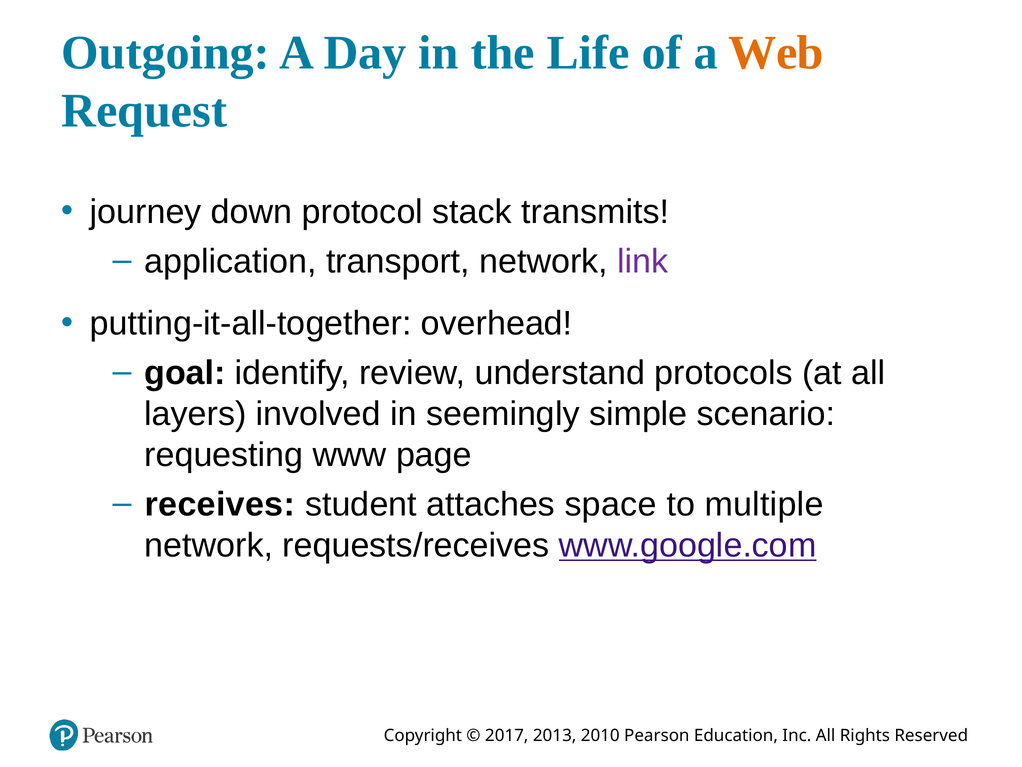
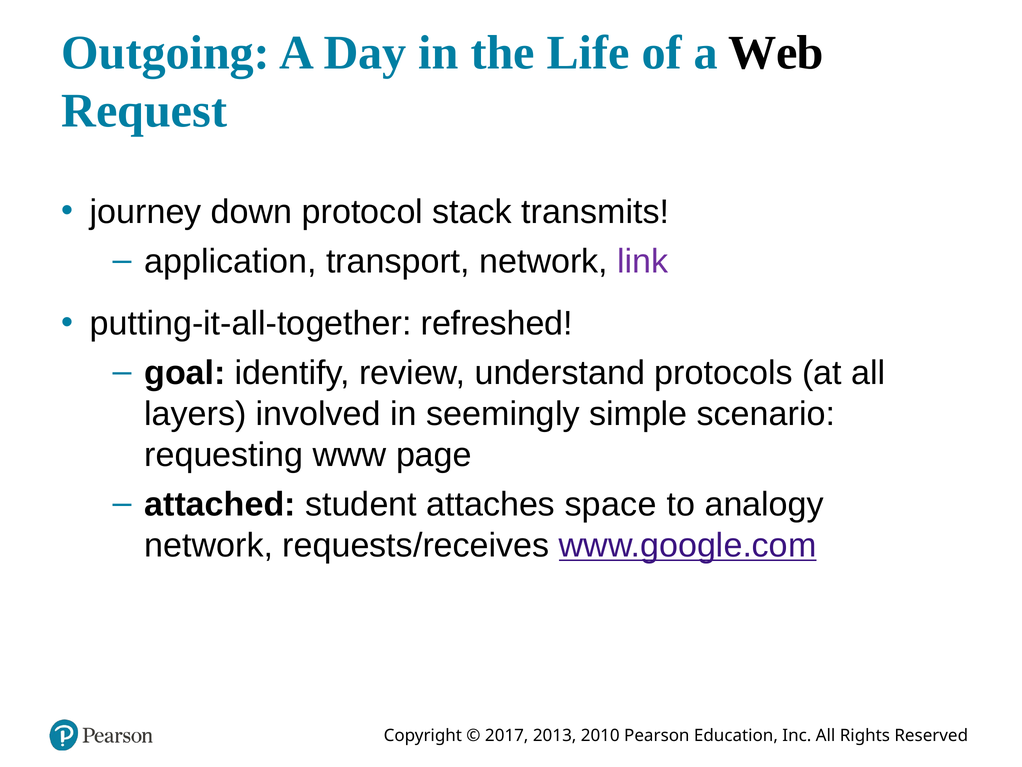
Web colour: orange -> black
overhead: overhead -> refreshed
receives: receives -> attached
multiple: multiple -> analogy
